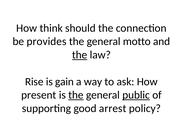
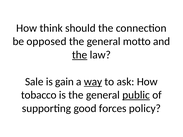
provides: provides -> opposed
Rise: Rise -> Sale
way underline: none -> present
present: present -> tobacco
the at (76, 95) underline: present -> none
arrest: arrest -> forces
